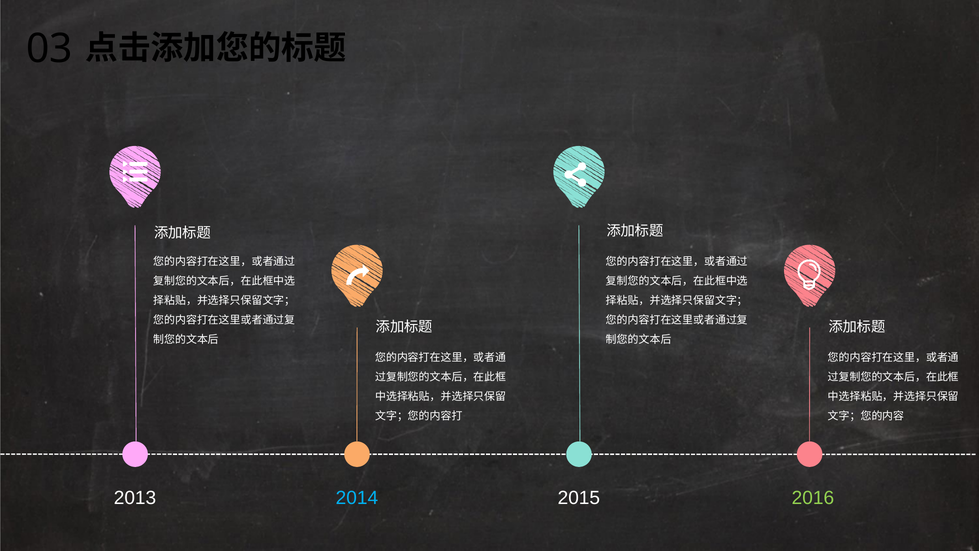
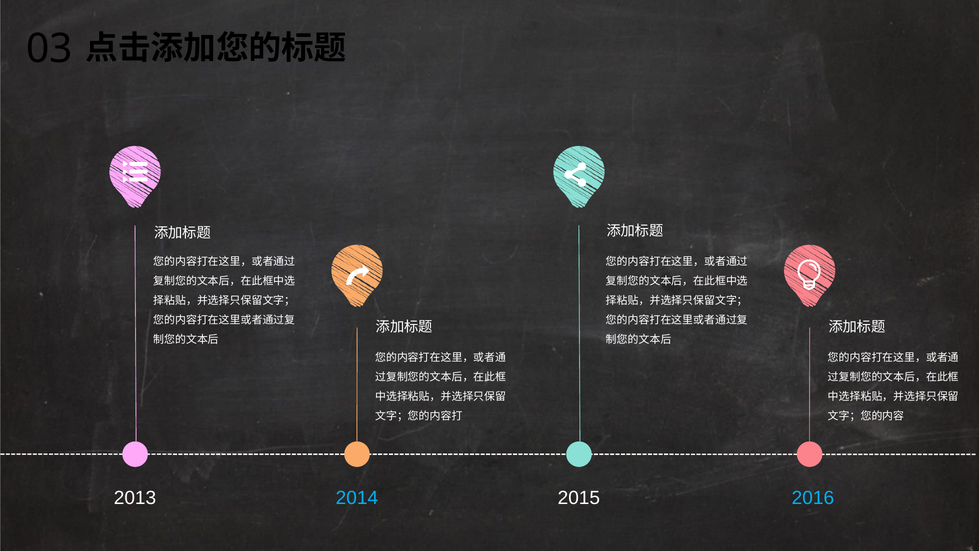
2016 colour: light green -> light blue
